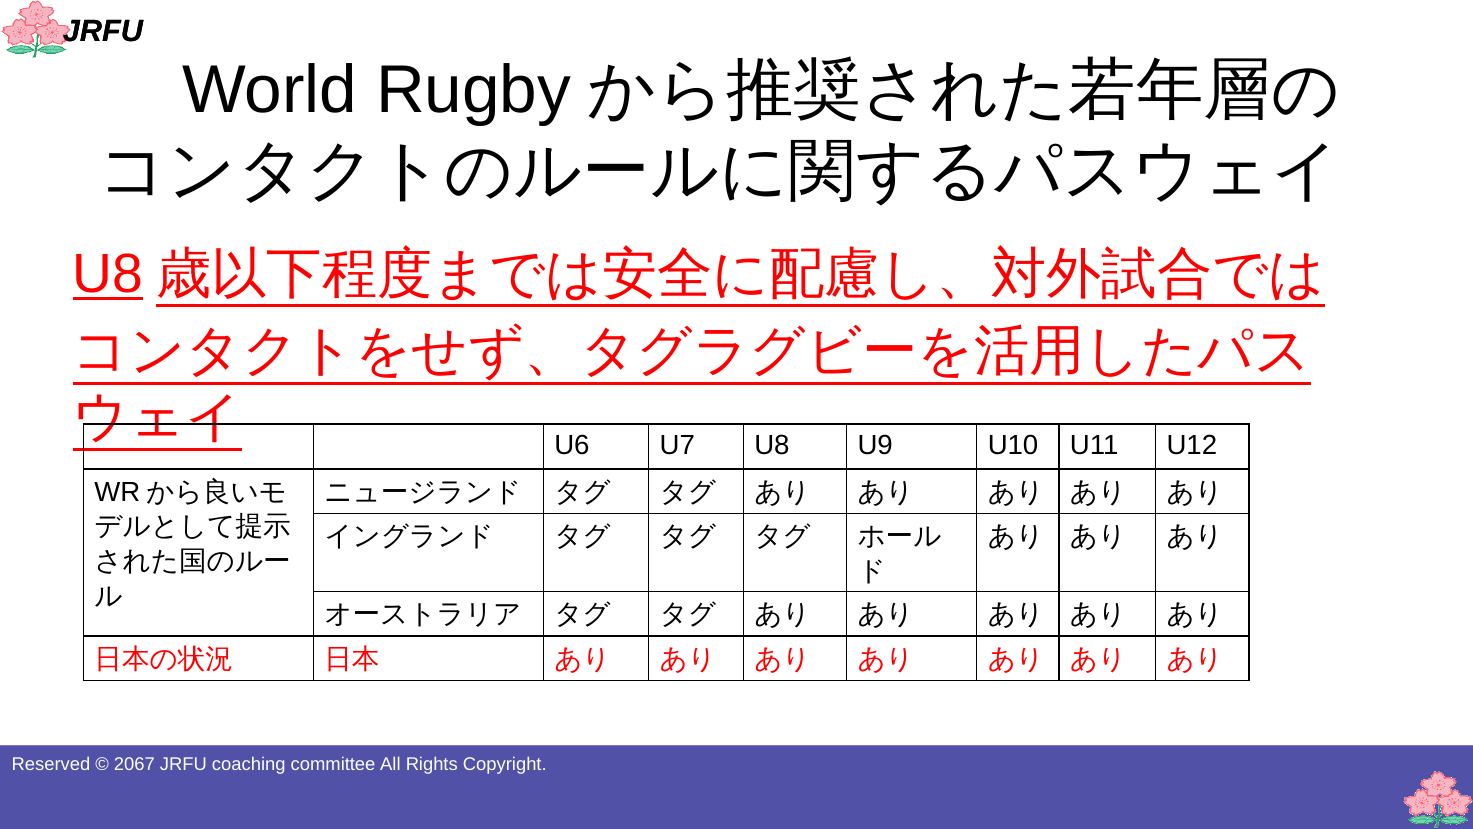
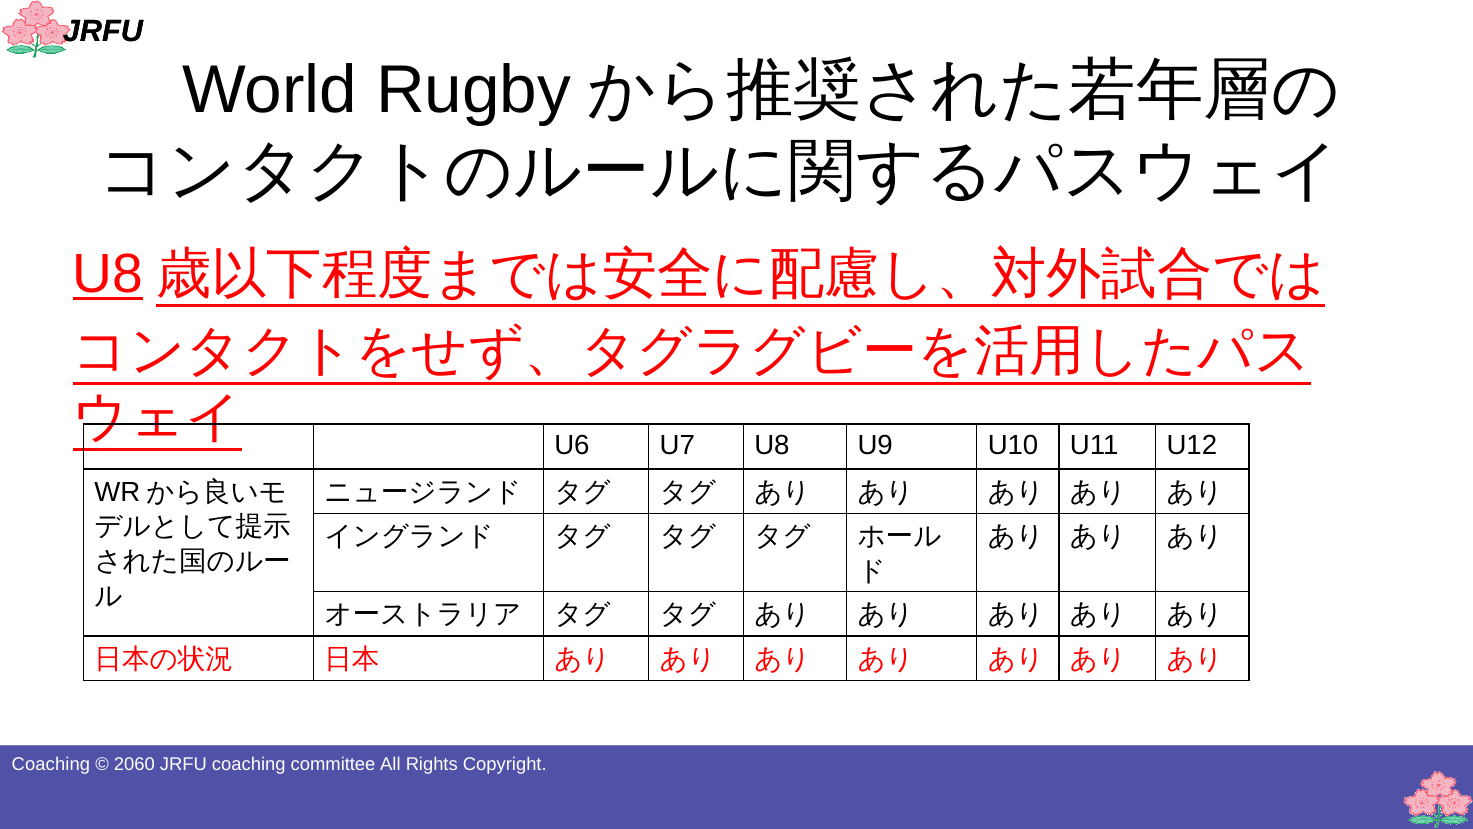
Reserved at (51, 764): Reserved -> Coaching
2067: 2067 -> 2060
